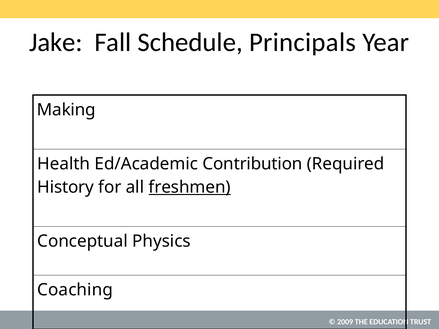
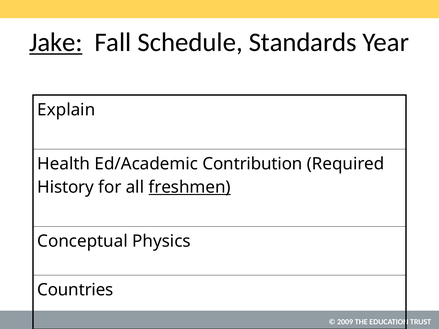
Jake underline: none -> present
Principals: Principals -> Standards
Making: Making -> Explain
Coaching: Coaching -> Countries
